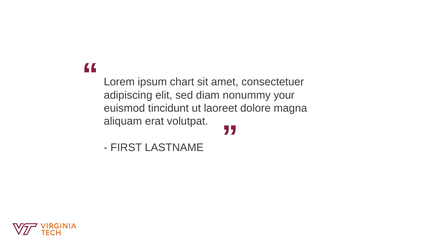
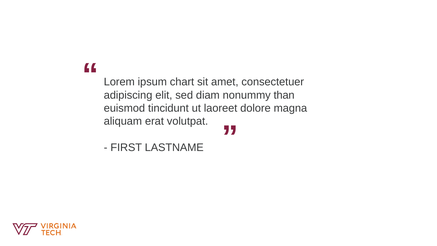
your: your -> than
